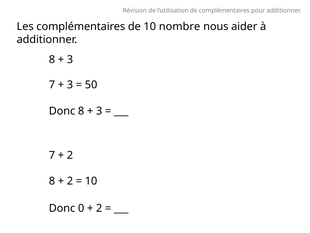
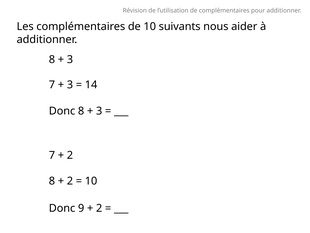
nombre: nombre -> suivants
50: 50 -> 14
0: 0 -> 9
